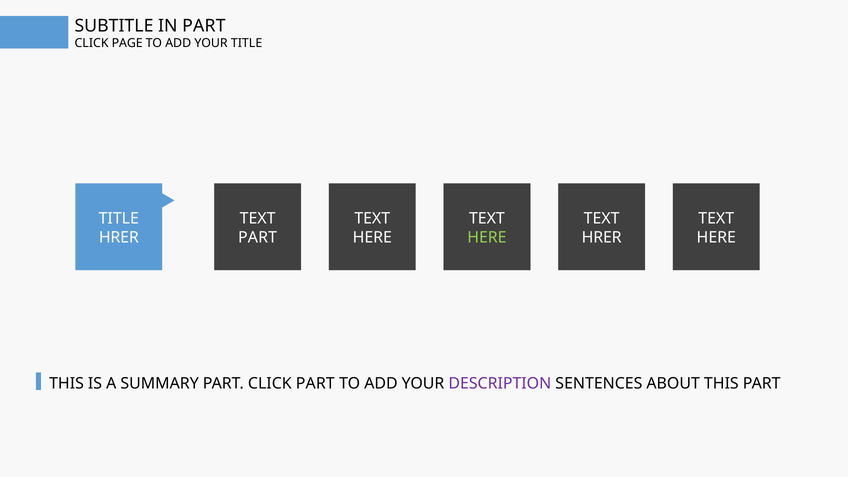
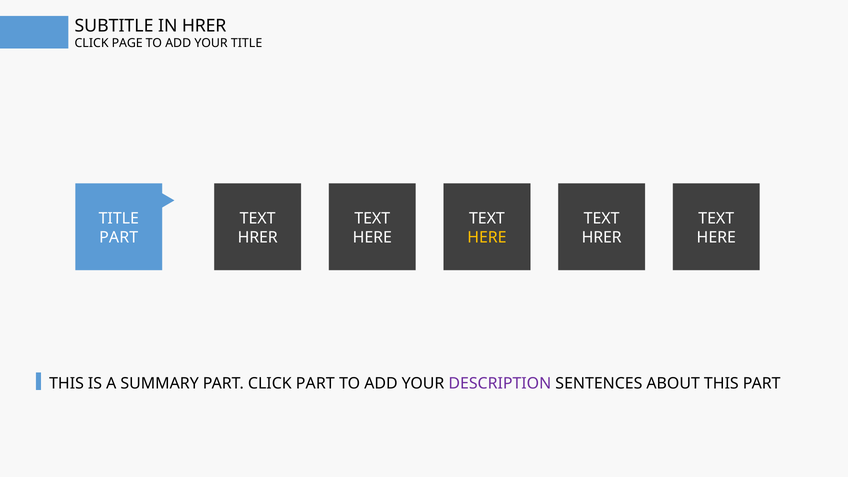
IN PART: PART -> HRER
HRER at (119, 237): HRER -> PART
PART at (258, 237): PART -> HRER
HERE at (487, 237) colour: light green -> yellow
